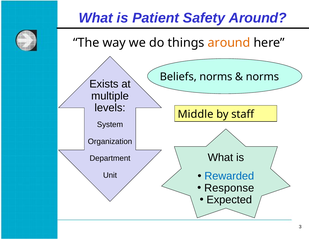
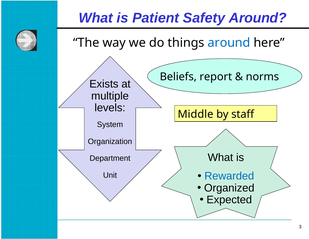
around at (229, 43) colour: orange -> blue
Beliefs norms: norms -> report
Response: Response -> Organized
